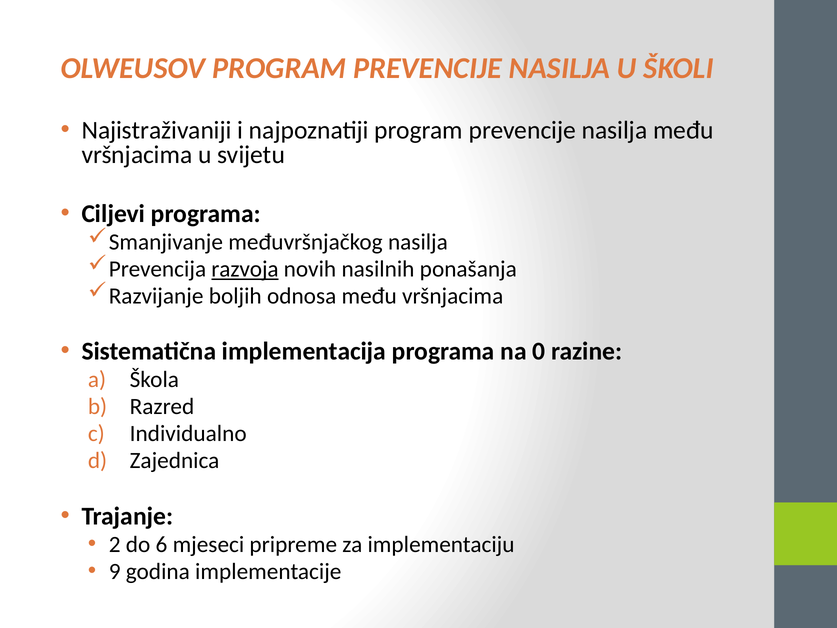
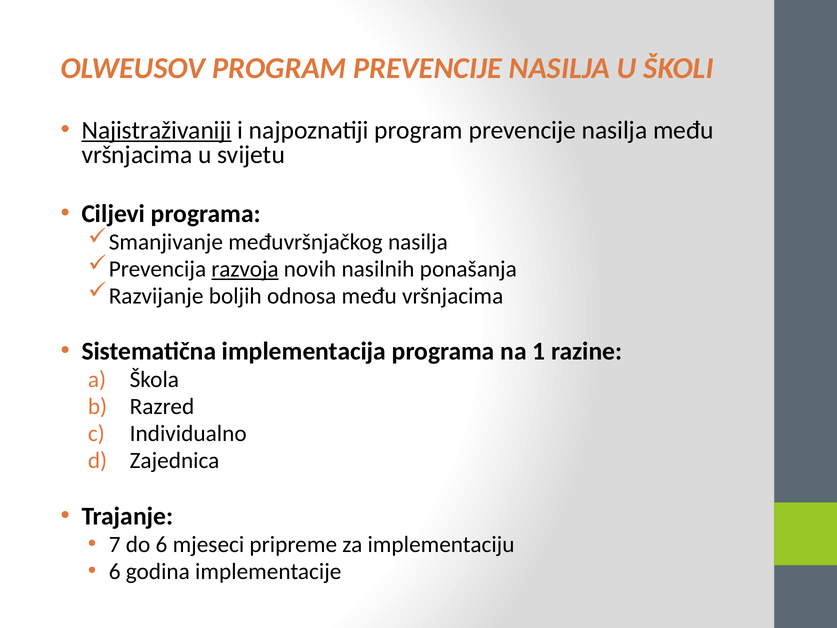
Najistraživaniji underline: none -> present
0: 0 -> 1
2: 2 -> 7
9 at (115, 571): 9 -> 6
